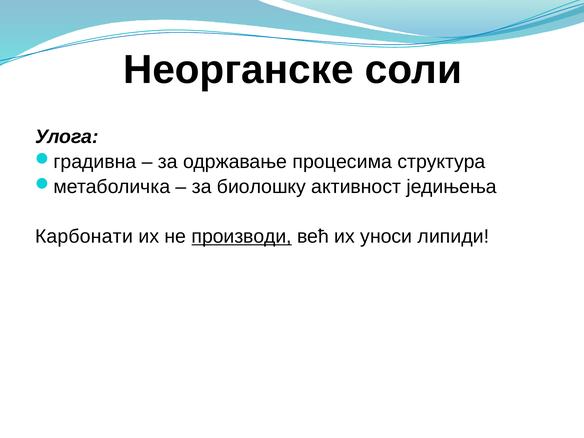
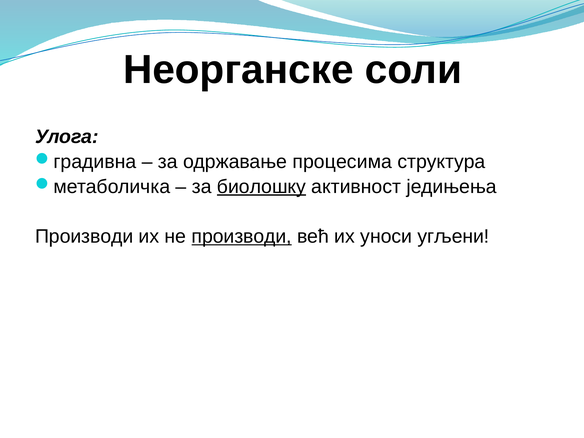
биолошку underline: none -> present
Карбонати at (84, 237): Карбонати -> Производи
липиди: липиди -> угљени
